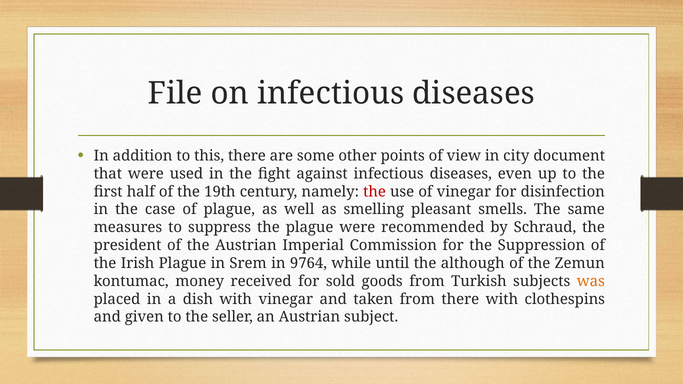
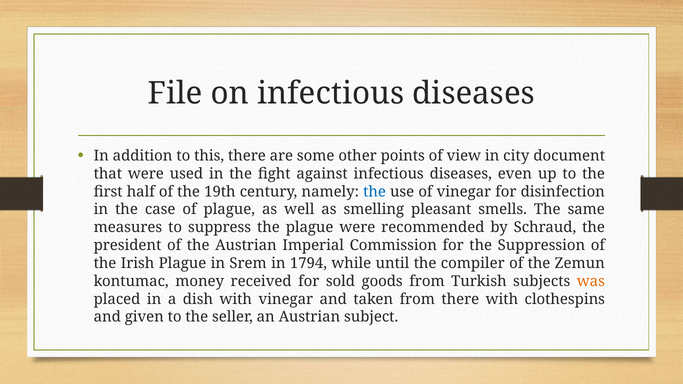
the at (375, 192) colour: red -> blue
9764: 9764 -> 1794
although: although -> compiler
